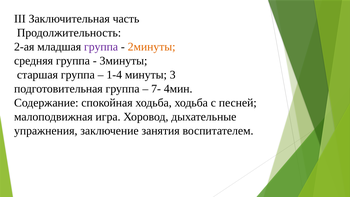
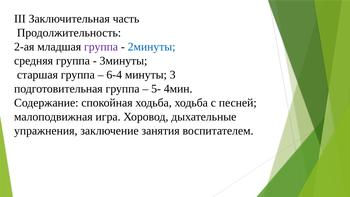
2минуты colour: orange -> blue
1-4: 1-4 -> 6-4
7-: 7- -> 5-
